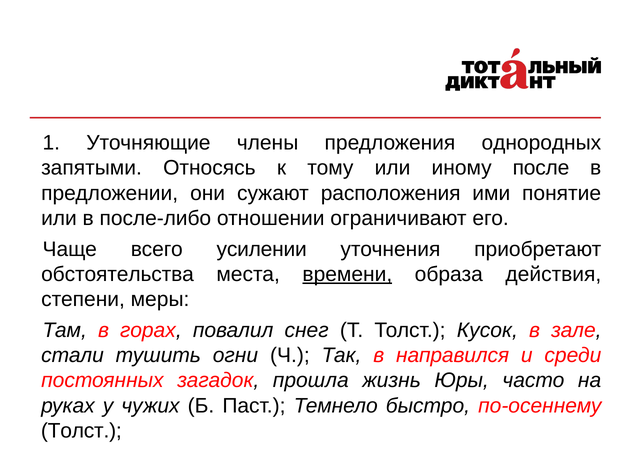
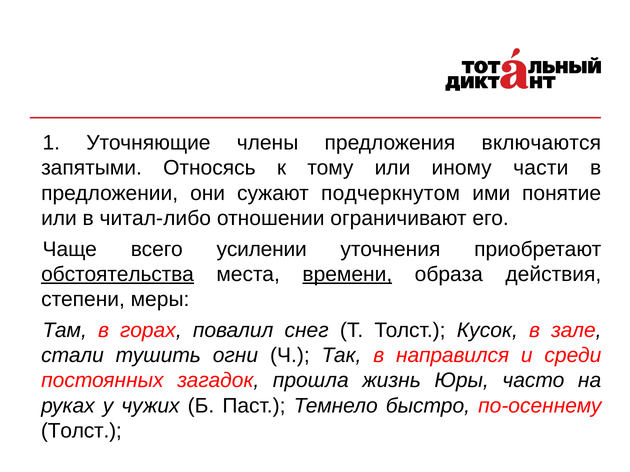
однородных: однородных -> включаются
после: после -> части
расположения: расположения -> подчеркнутом
после-либо: после-либо -> читал-либо
обстоятельства underline: none -> present
